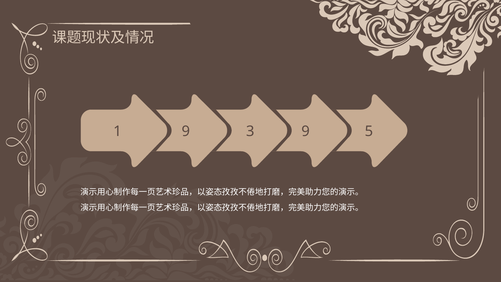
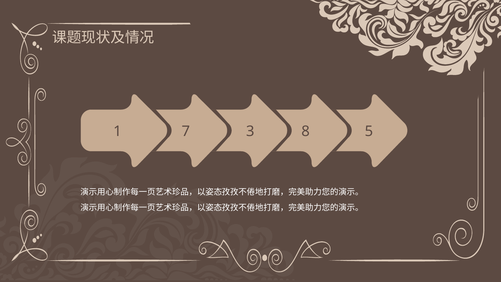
1 9: 9 -> 7
3 9: 9 -> 8
